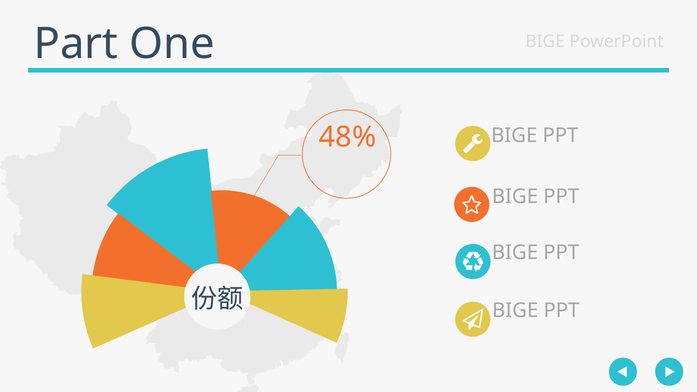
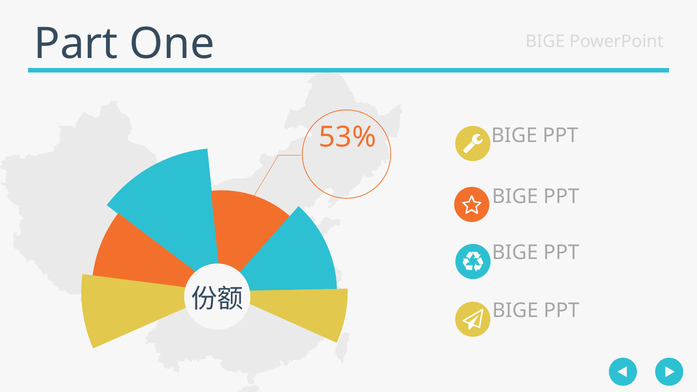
48%: 48% -> 53%
